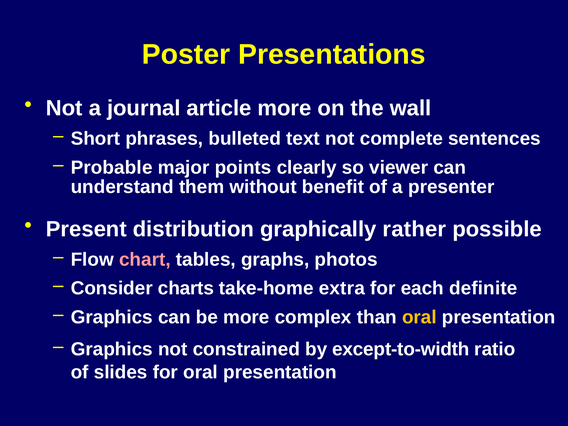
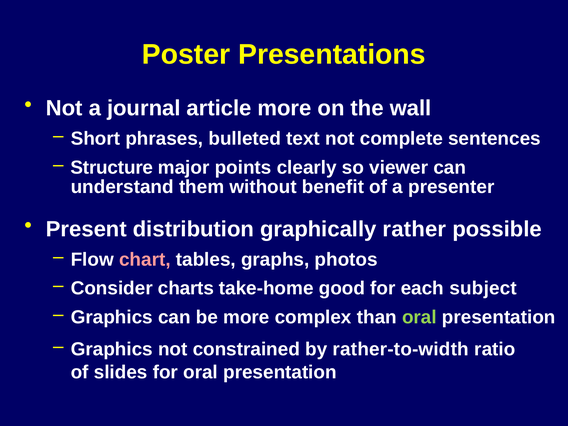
Probable: Probable -> Structure
extra: extra -> good
definite: definite -> subject
oral at (419, 317) colour: yellow -> light green
except-to-width: except-to-width -> rather-to-width
